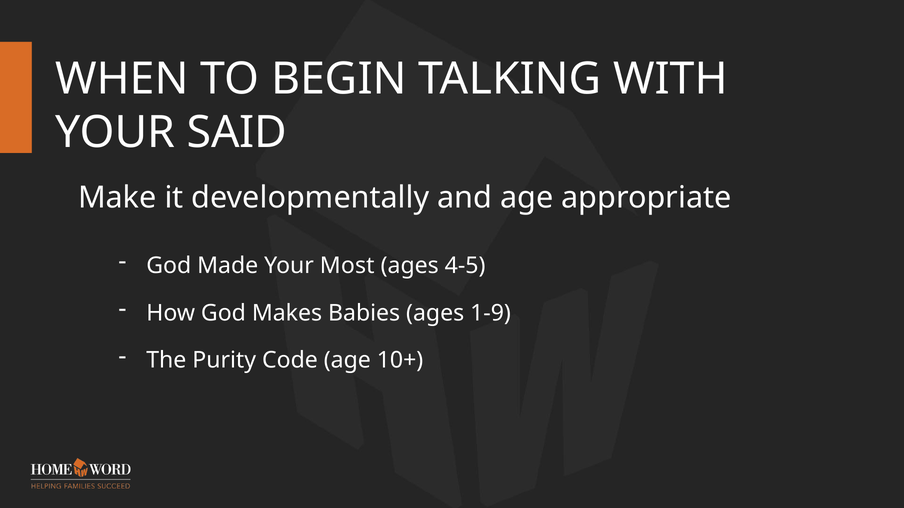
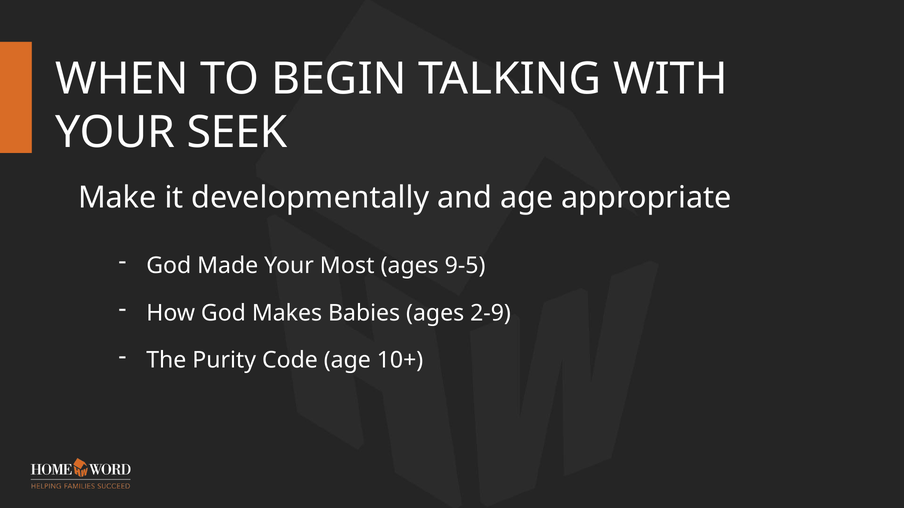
SAID: SAID -> SEEK
4-5: 4-5 -> 9-5
1-9: 1-9 -> 2-9
